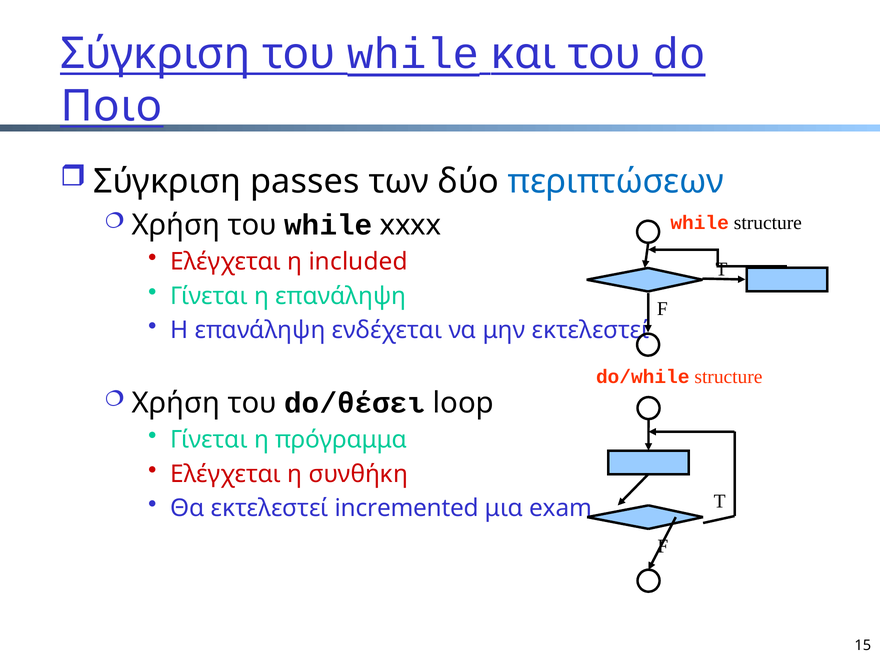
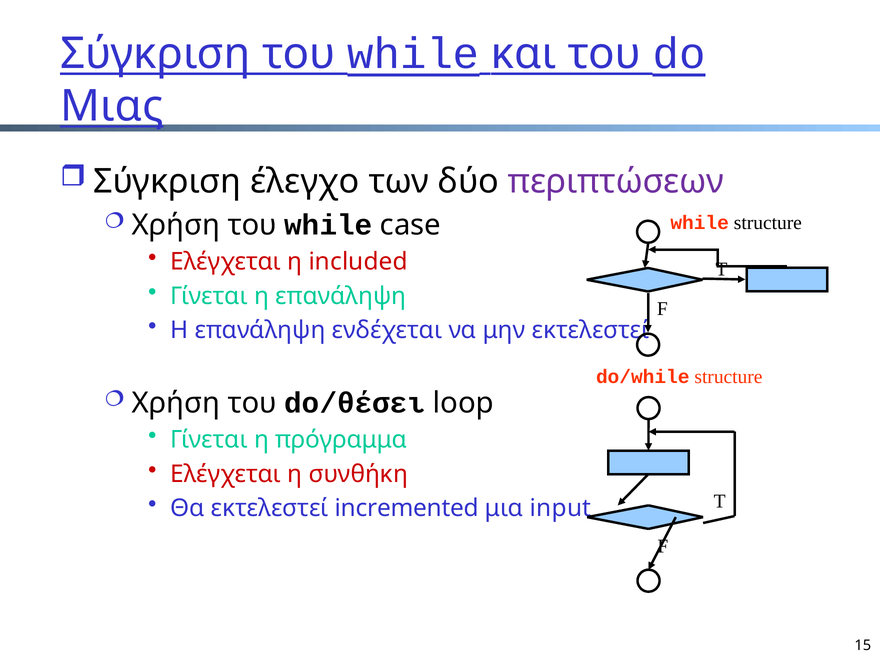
Ποιο: Ποιο -> Μιας
passes: passes -> έλεγχο
περιπτώσεων colour: blue -> purple
xxxx: xxxx -> case
exam: exam -> input
